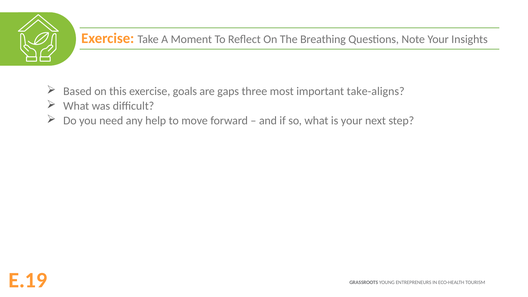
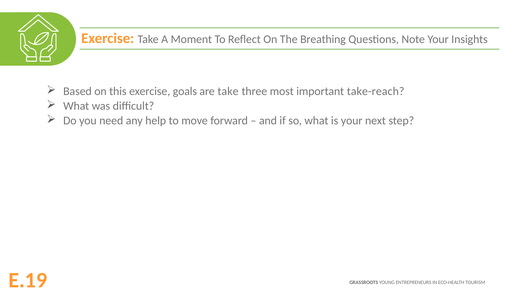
are gaps: gaps -> take
take-aligns: take-aligns -> take-reach
